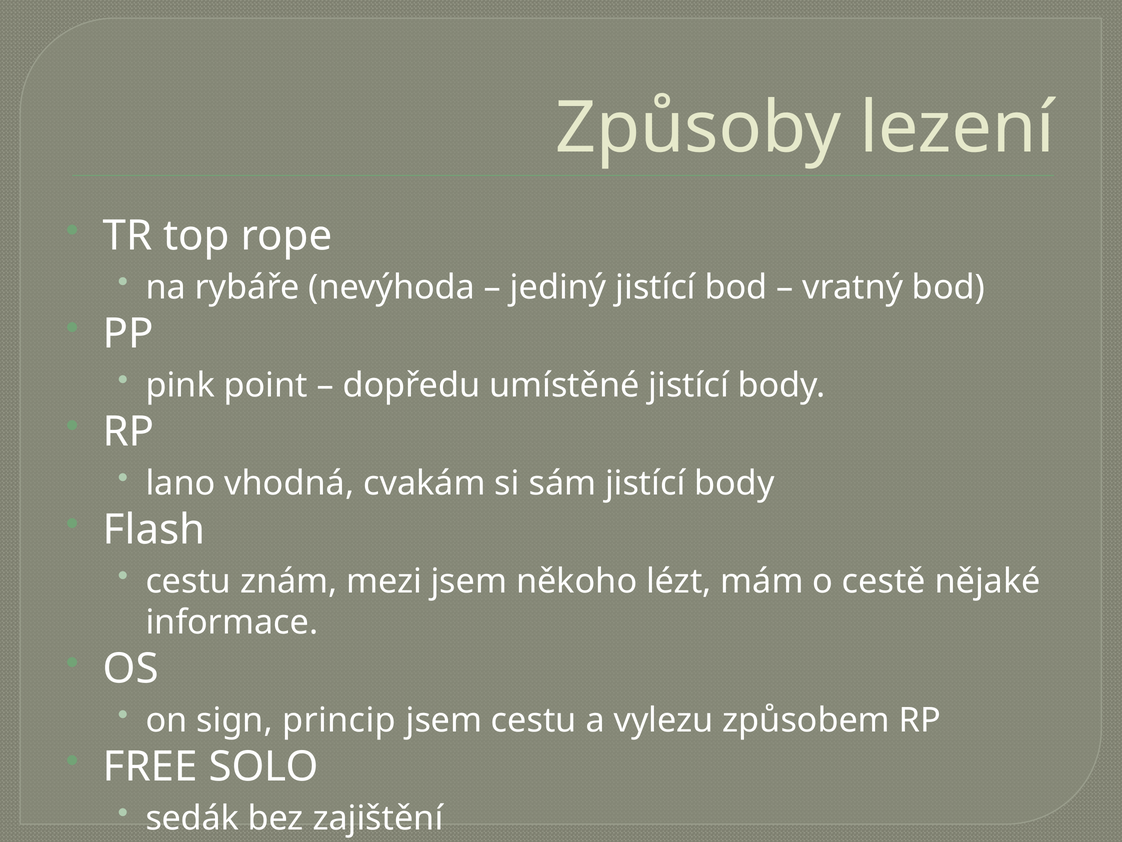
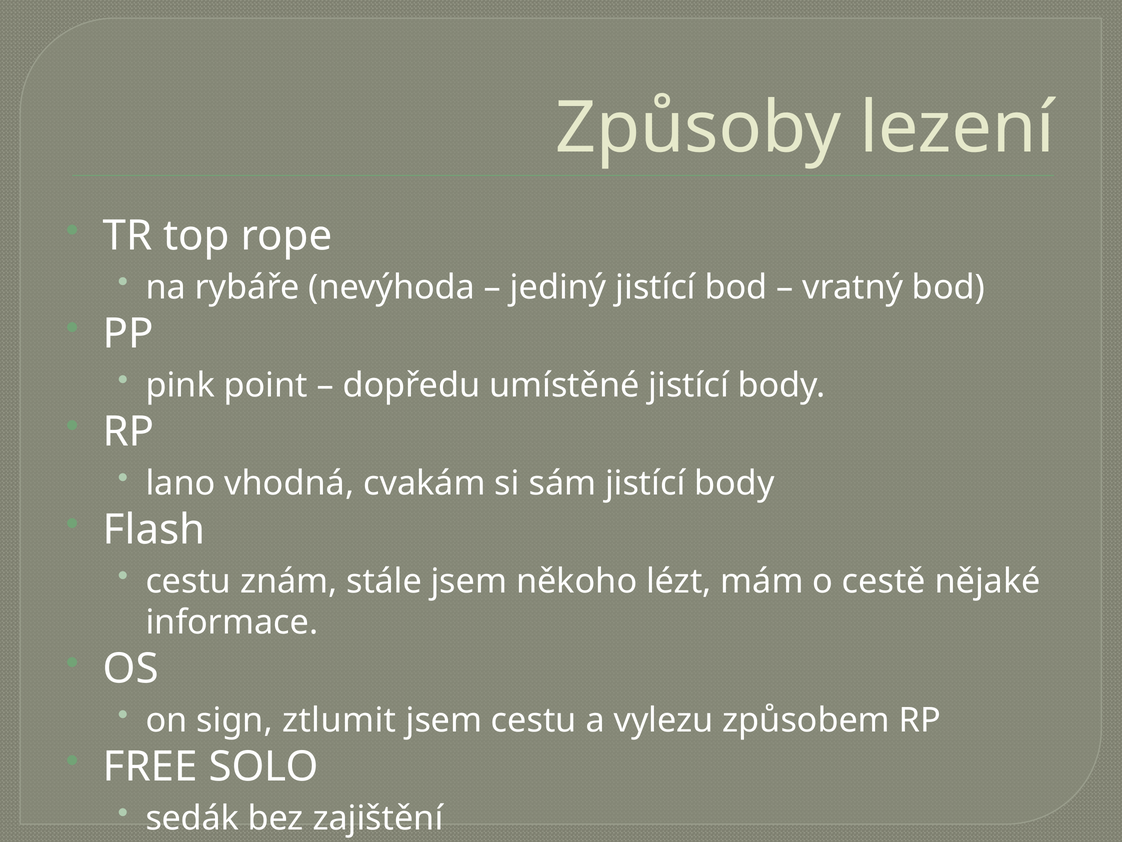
mezi: mezi -> stále
princip: princip -> ztlumit
